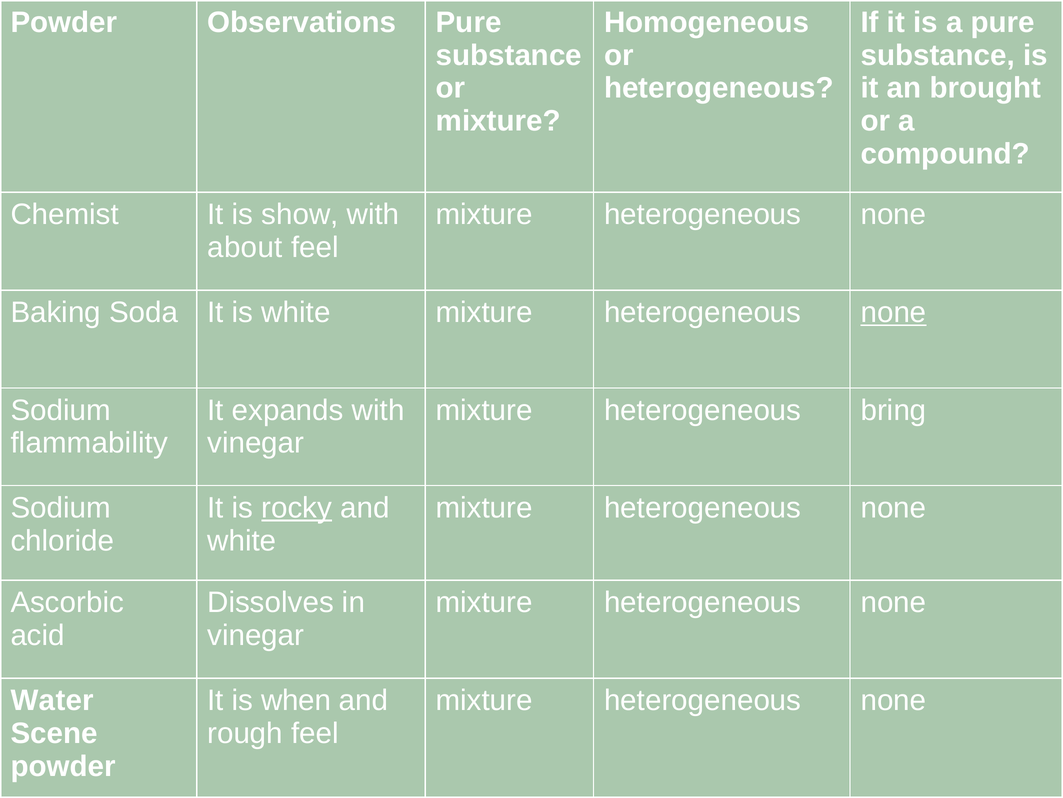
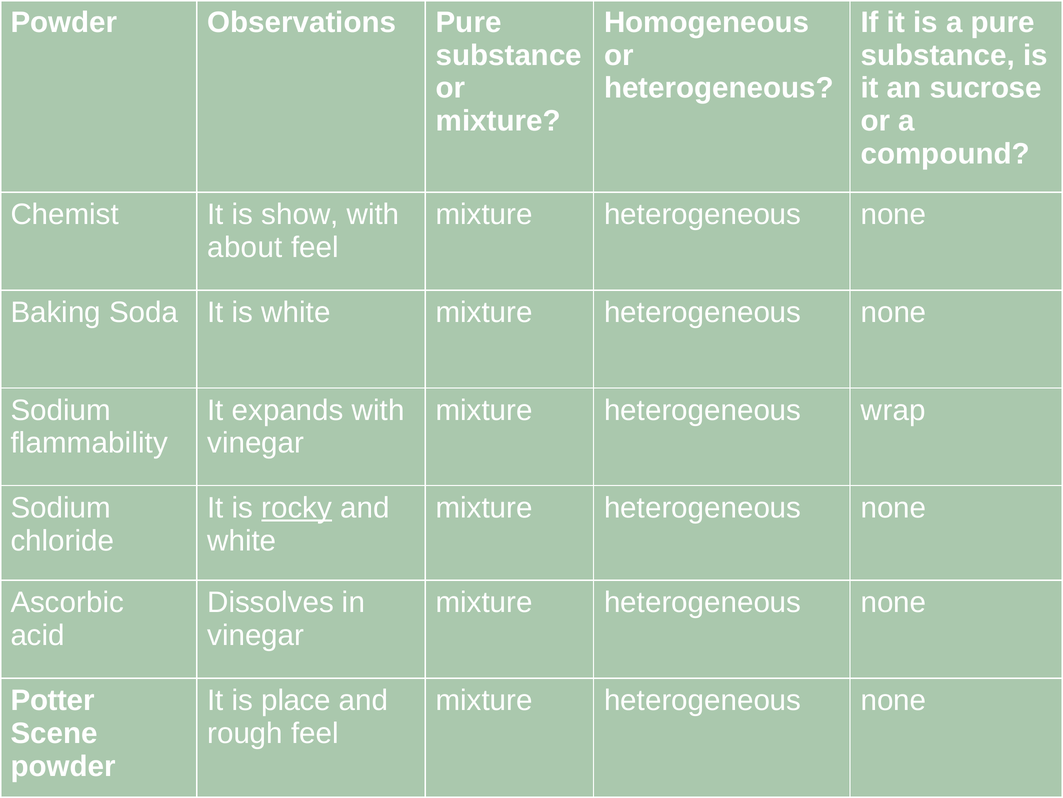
brought: brought -> sucrose
none at (894, 312) underline: present -> none
bring: bring -> wrap
Water: Water -> Potter
when: when -> place
